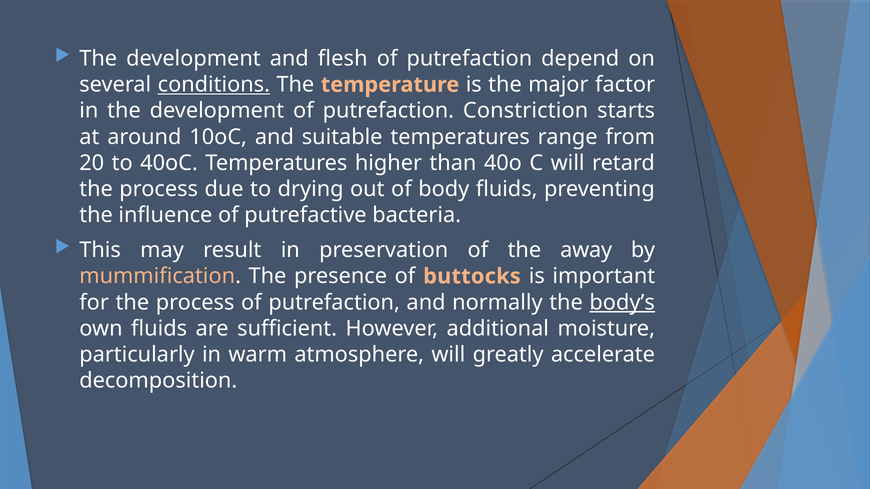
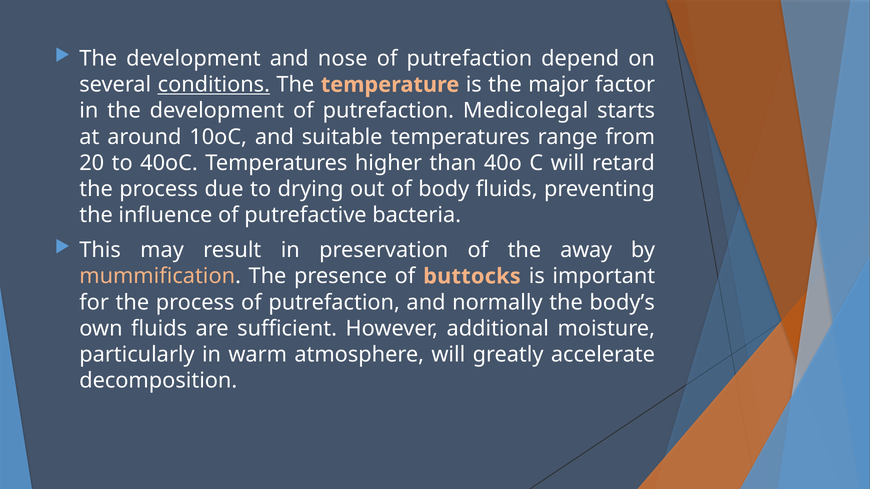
flesh: flesh -> nose
Constriction: Constriction -> Medicolegal
body’s underline: present -> none
